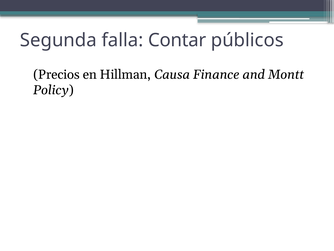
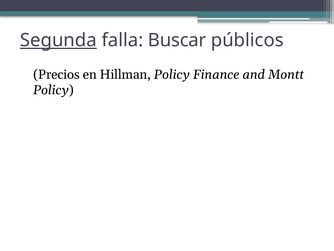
Segunda underline: none -> present
Contar: Contar -> Buscar
Hillman Causa: Causa -> Policy
